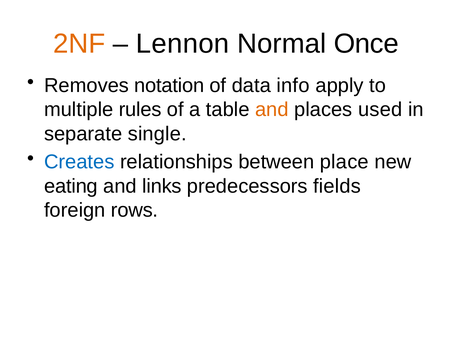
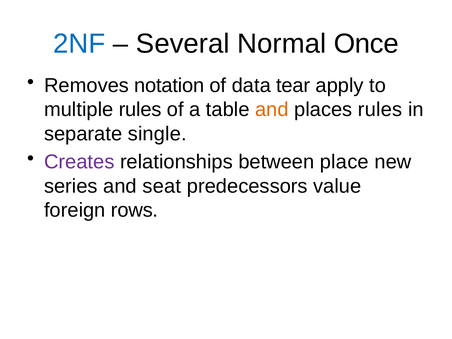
2NF colour: orange -> blue
Lennon: Lennon -> Several
info: info -> tear
places used: used -> rules
Creates colour: blue -> purple
eating: eating -> series
links: links -> seat
fields: fields -> value
